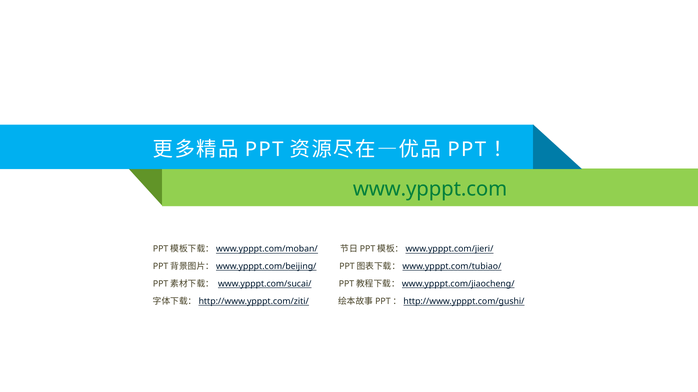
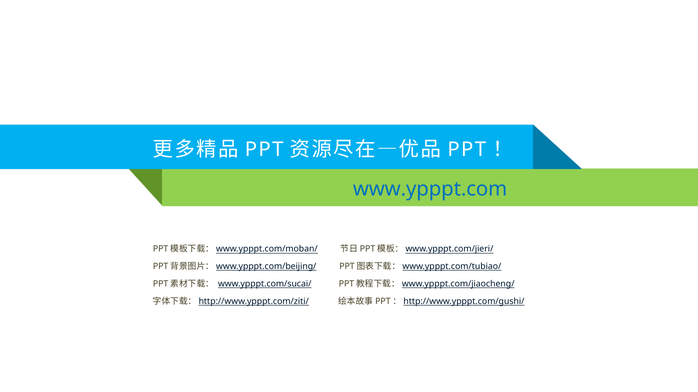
www.ypppt.com colour: green -> blue
